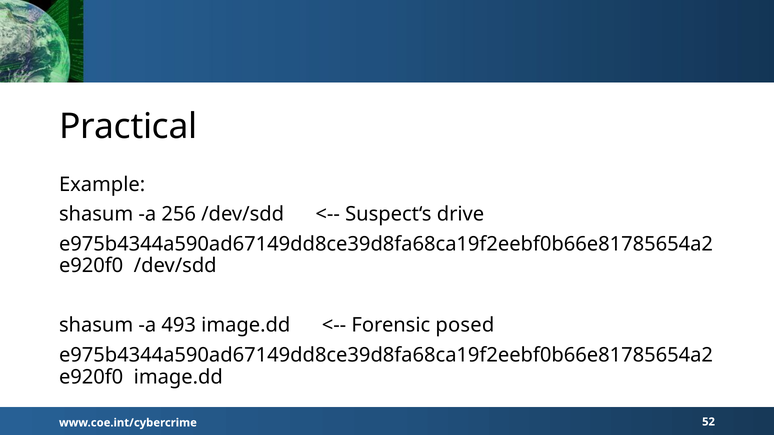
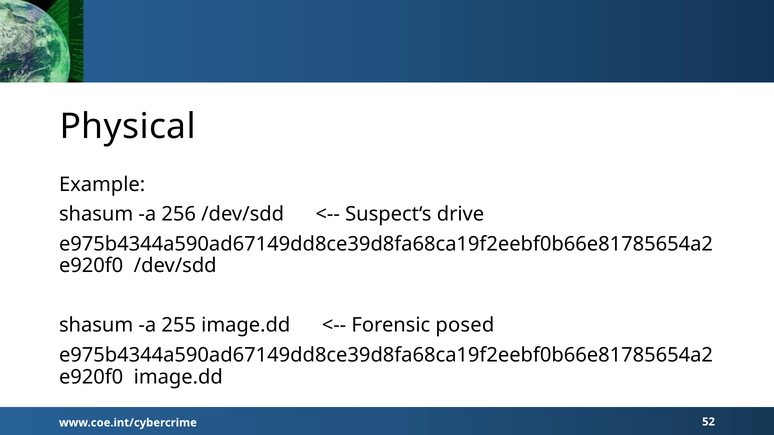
Practical: Practical -> Physical
493: 493 -> 255
